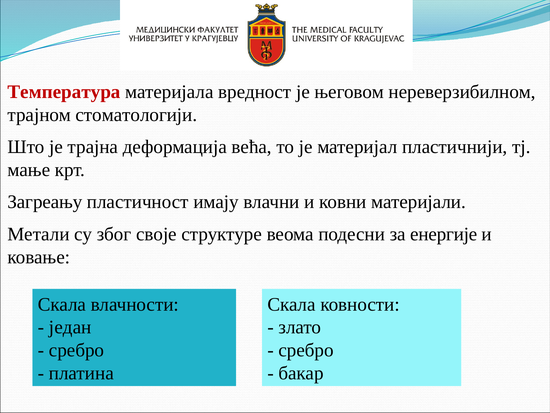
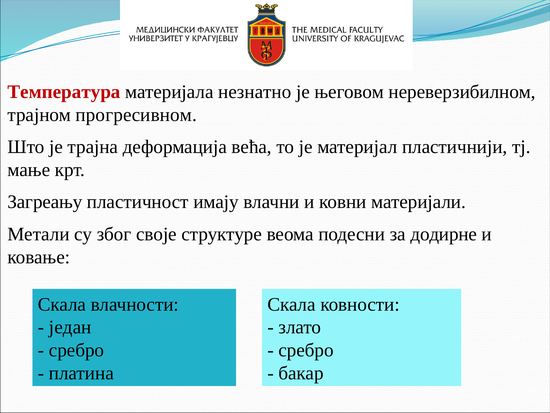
вредност: вредност -> незнатно
стоматологији: стоматологији -> прогресивном
енергије: енергије -> додирне
